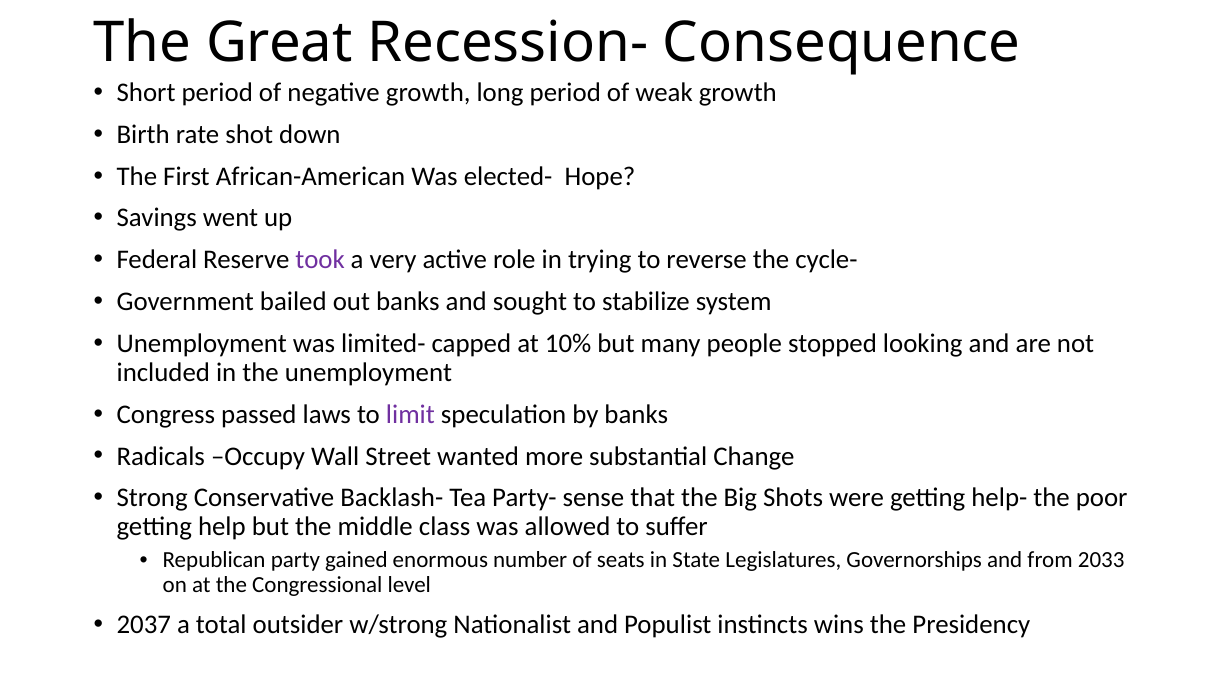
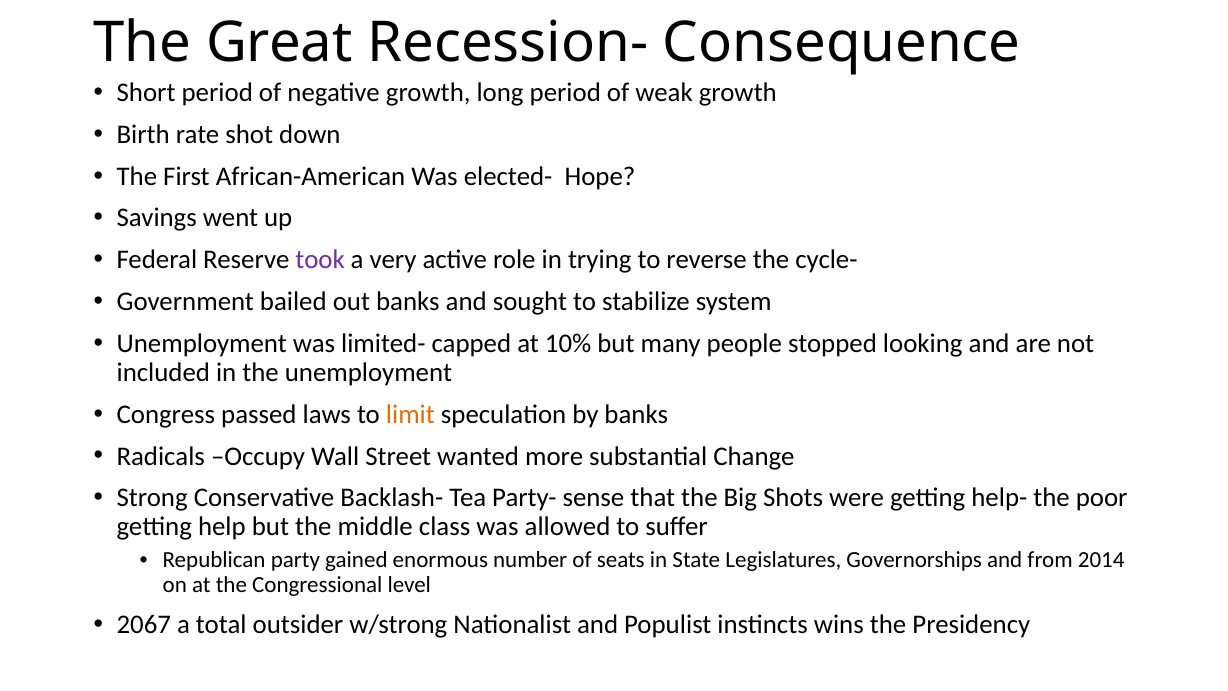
limit colour: purple -> orange
2033: 2033 -> 2014
2037: 2037 -> 2067
